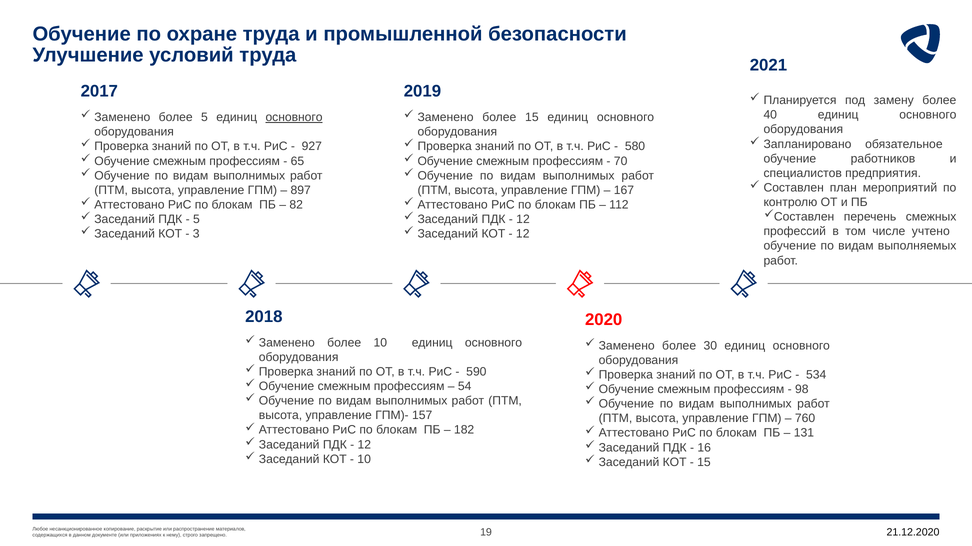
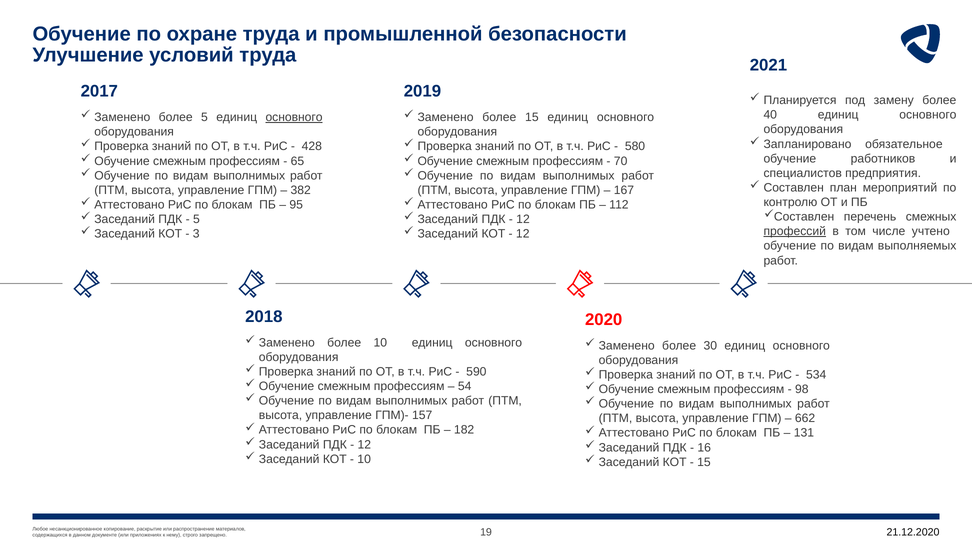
927: 927 -> 428
897: 897 -> 382
82: 82 -> 95
профессий underline: none -> present
760: 760 -> 662
